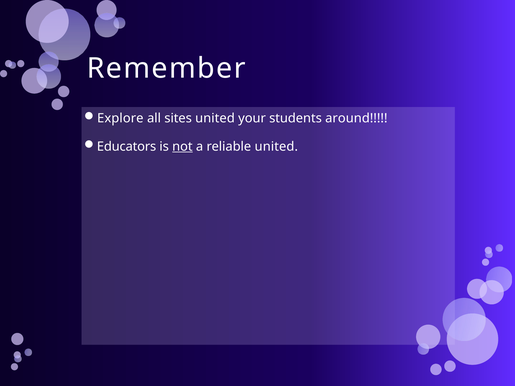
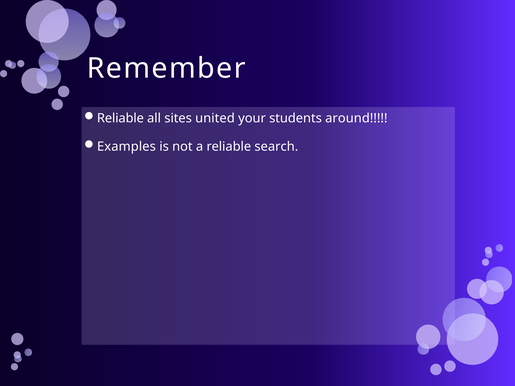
Explore at (120, 118): Explore -> Reliable
Educators: Educators -> Examples
not underline: present -> none
reliable united: united -> search
